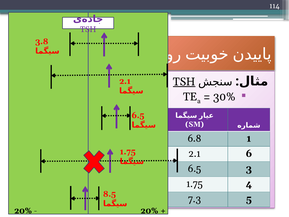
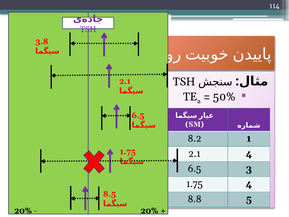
TSH at (184, 82) underline: present -> none
30%: 30% -> 50%
6.8: 6.8 -> 8.2
2.1 6: 6 -> 4
7.3: 7.3 -> 8.8
